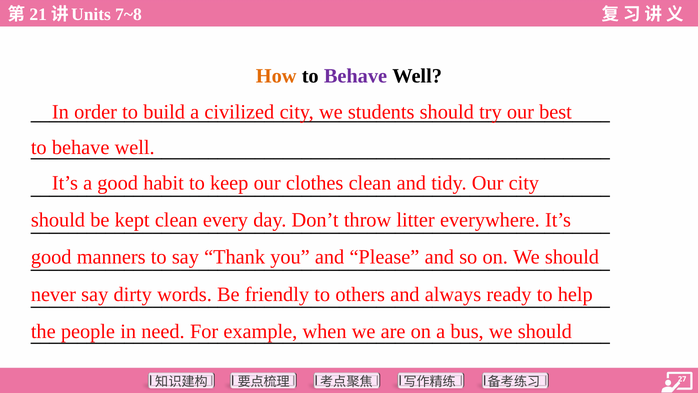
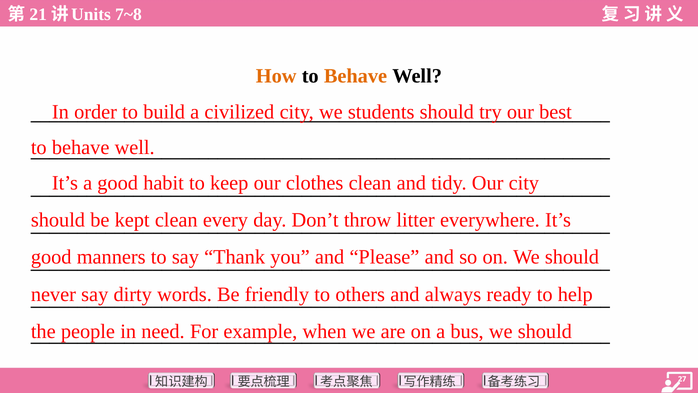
Behave at (355, 76) colour: purple -> orange
